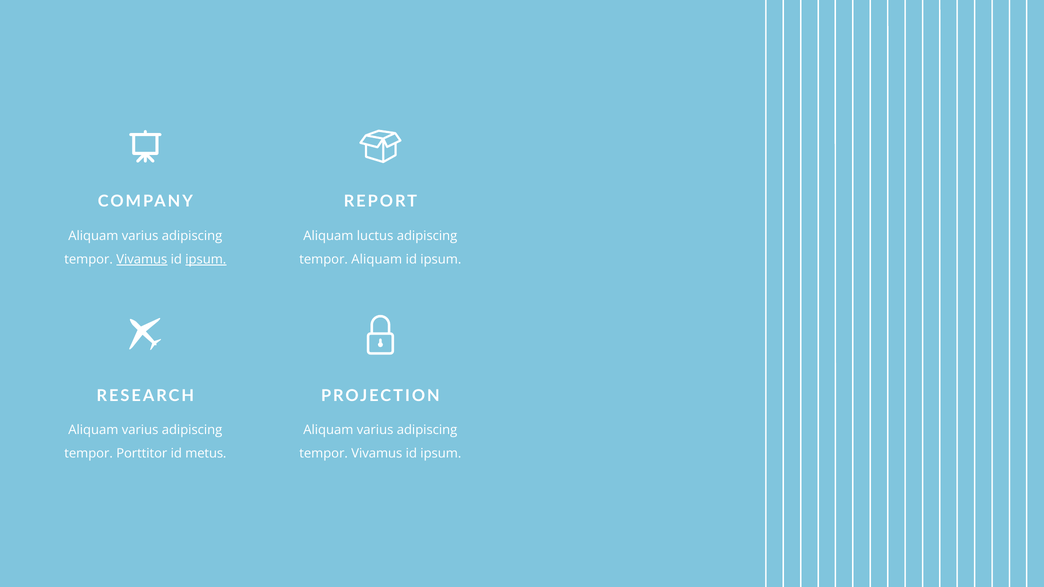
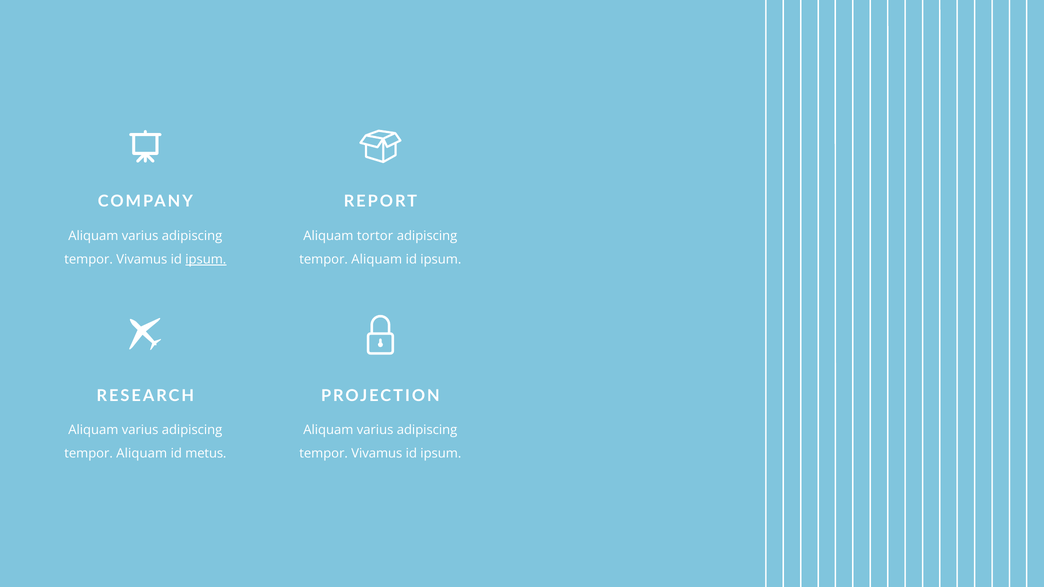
luctus: luctus -> tortor
Vivamus at (142, 259) underline: present -> none
Porttitor at (142, 454): Porttitor -> Aliquam
